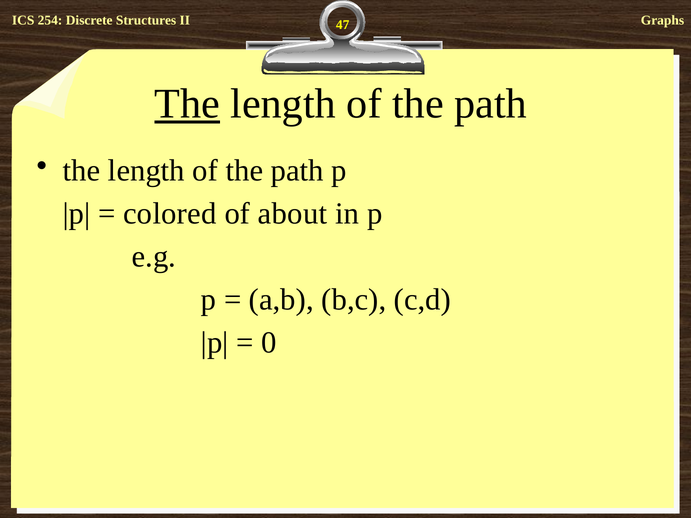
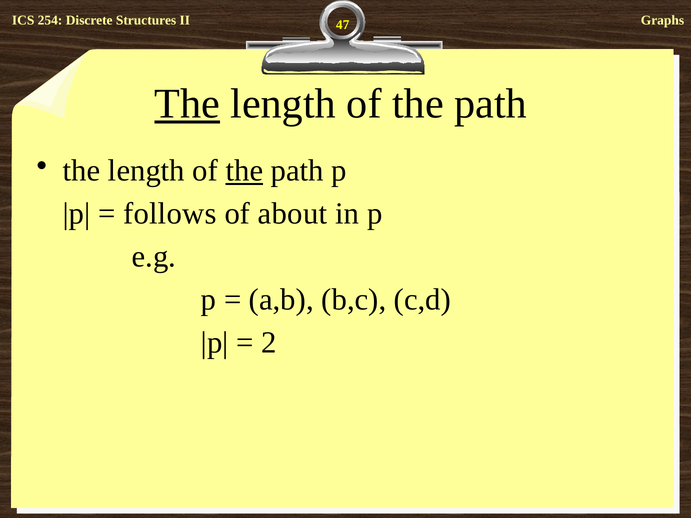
the at (244, 171) underline: none -> present
colored: colored -> follows
0: 0 -> 2
